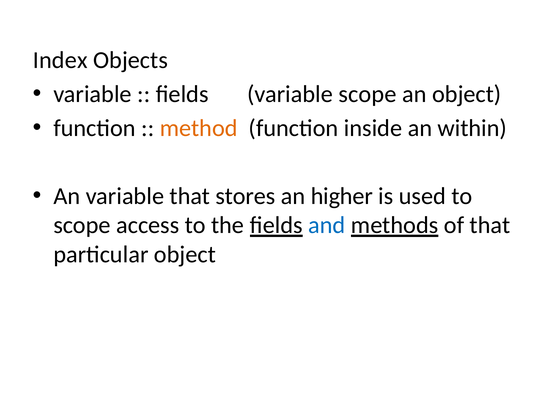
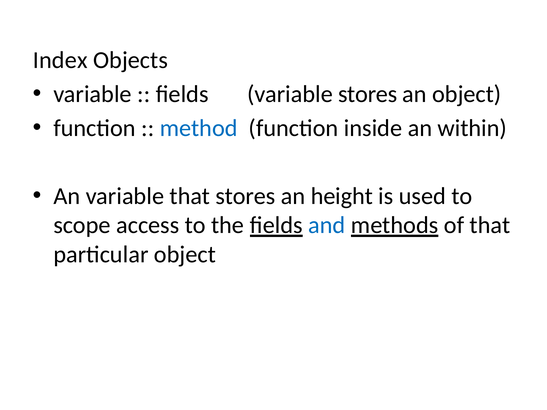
variable scope: scope -> stores
method colour: orange -> blue
higher: higher -> height
